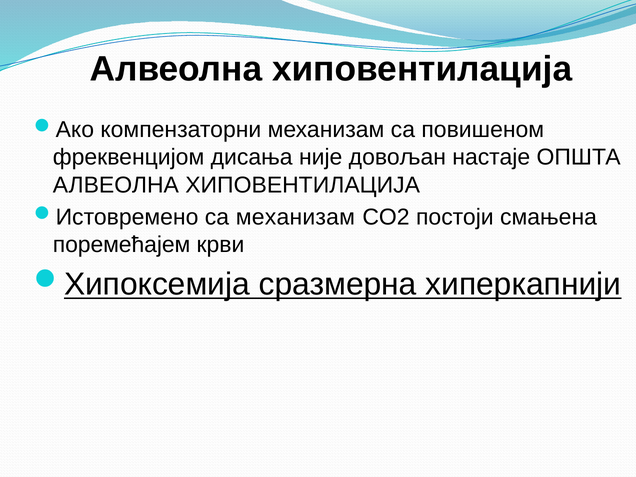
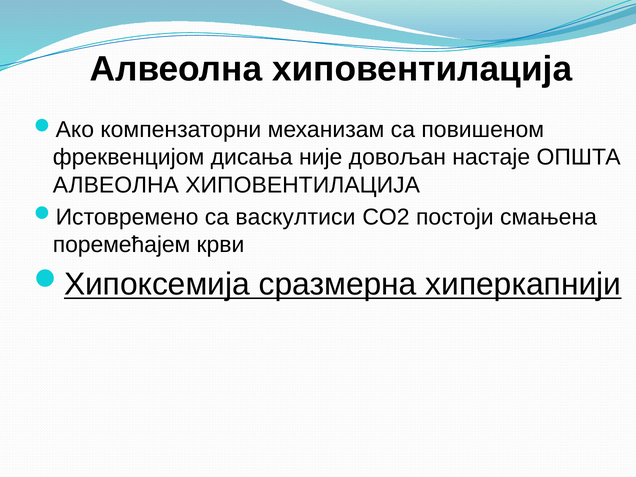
са механизам: механизам -> васкултиси
